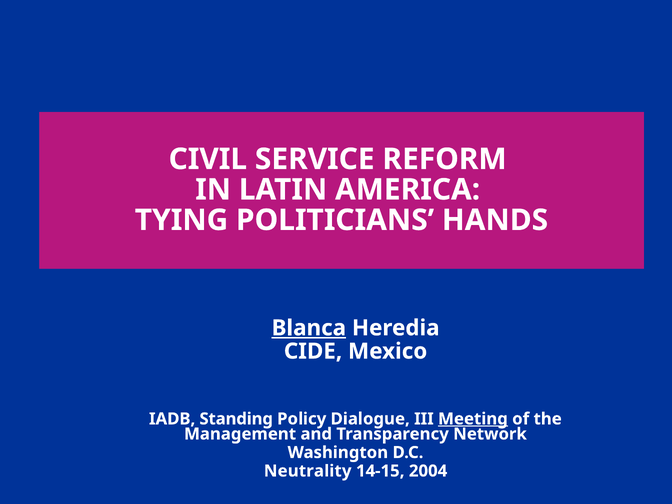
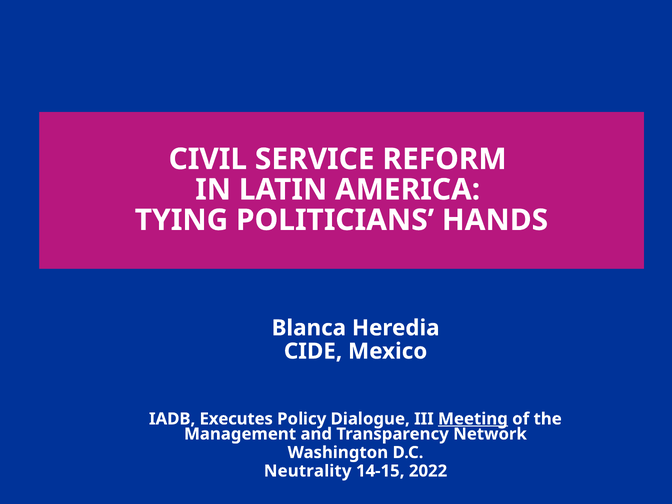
Blanca underline: present -> none
Standing: Standing -> Executes
2004: 2004 -> 2022
